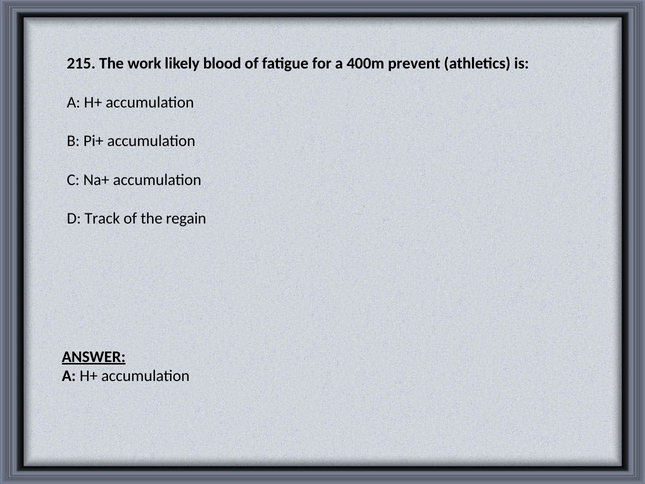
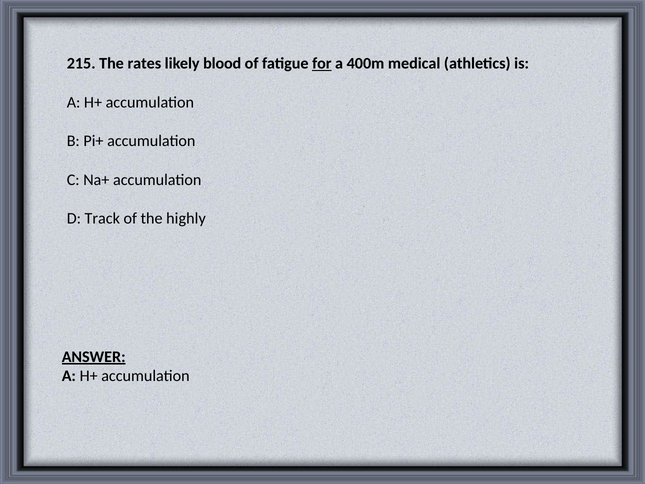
work: work -> rates
for underline: none -> present
prevent: prevent -> medical
regain: regain -> highly
